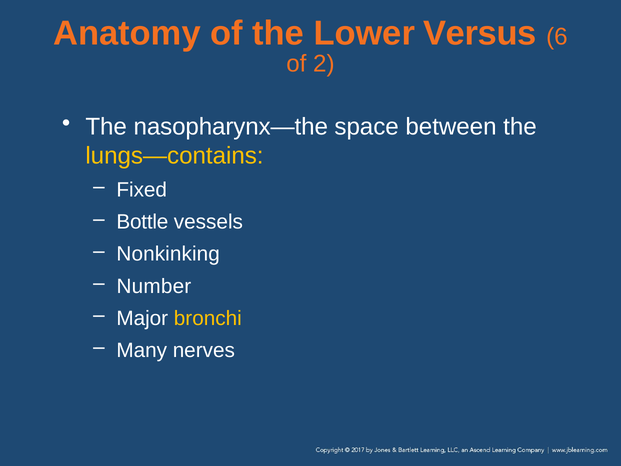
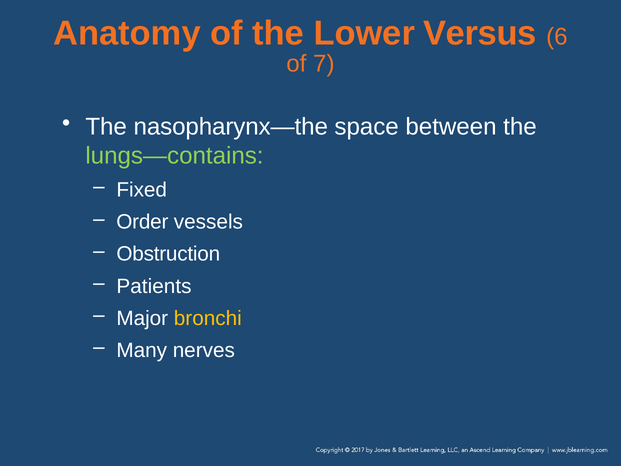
2: 2 -> 7
lungs—contains colour: yellow -> light green
Bottle: Bottle -> Order
Nonkinking: Nonkinking -> Obstruction
Number: Number -> Patients
